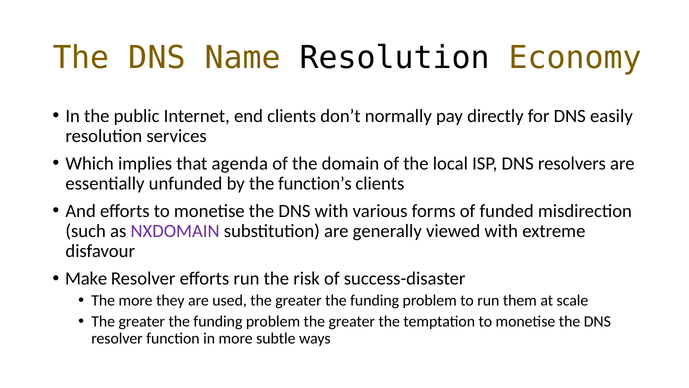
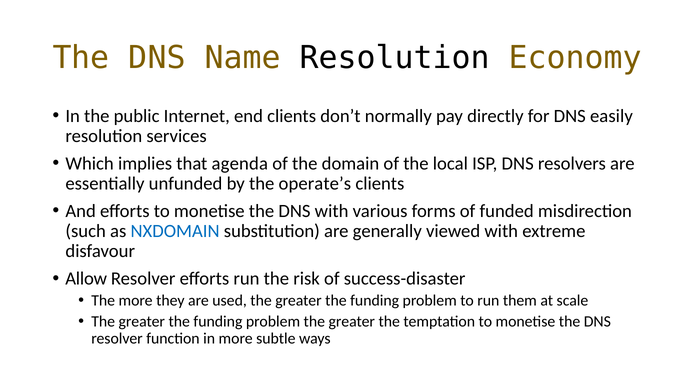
function’s: function’s -> operate’s
NXDOMAIN colour: purple -> blue
Make: Make -> Allow
